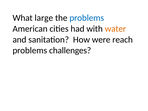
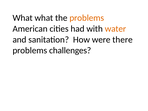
What large: large -> what
problems at (87, 18) colour: blue -> orange
reach: reach -> there
